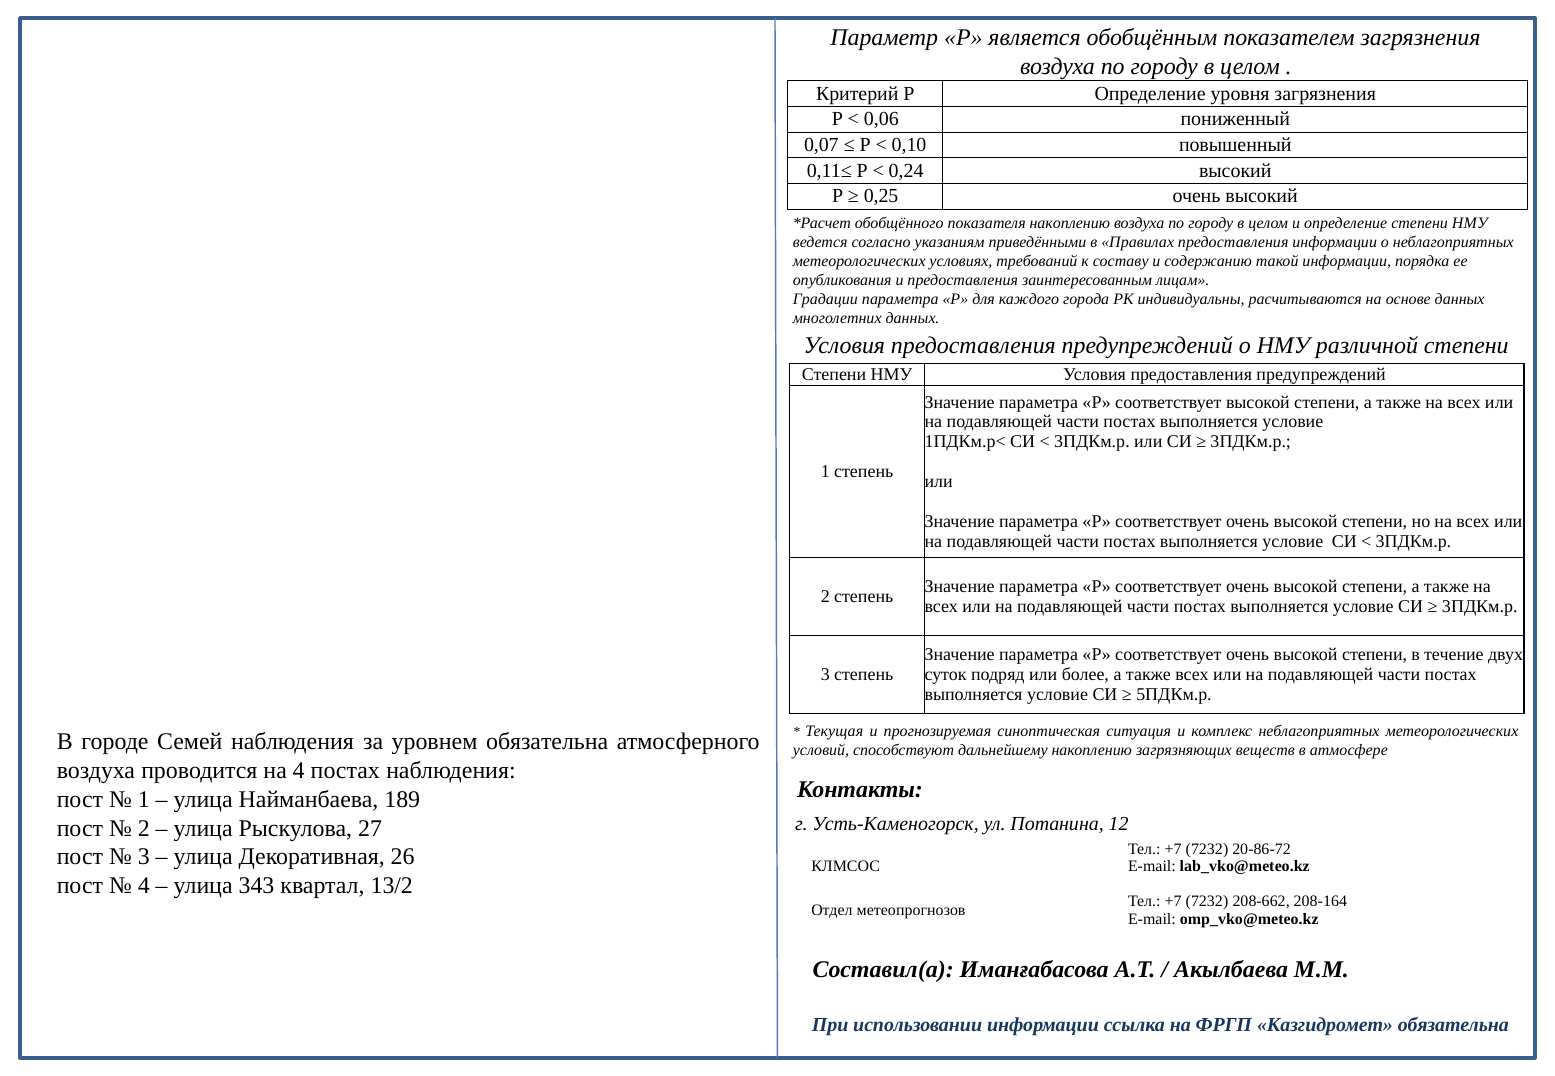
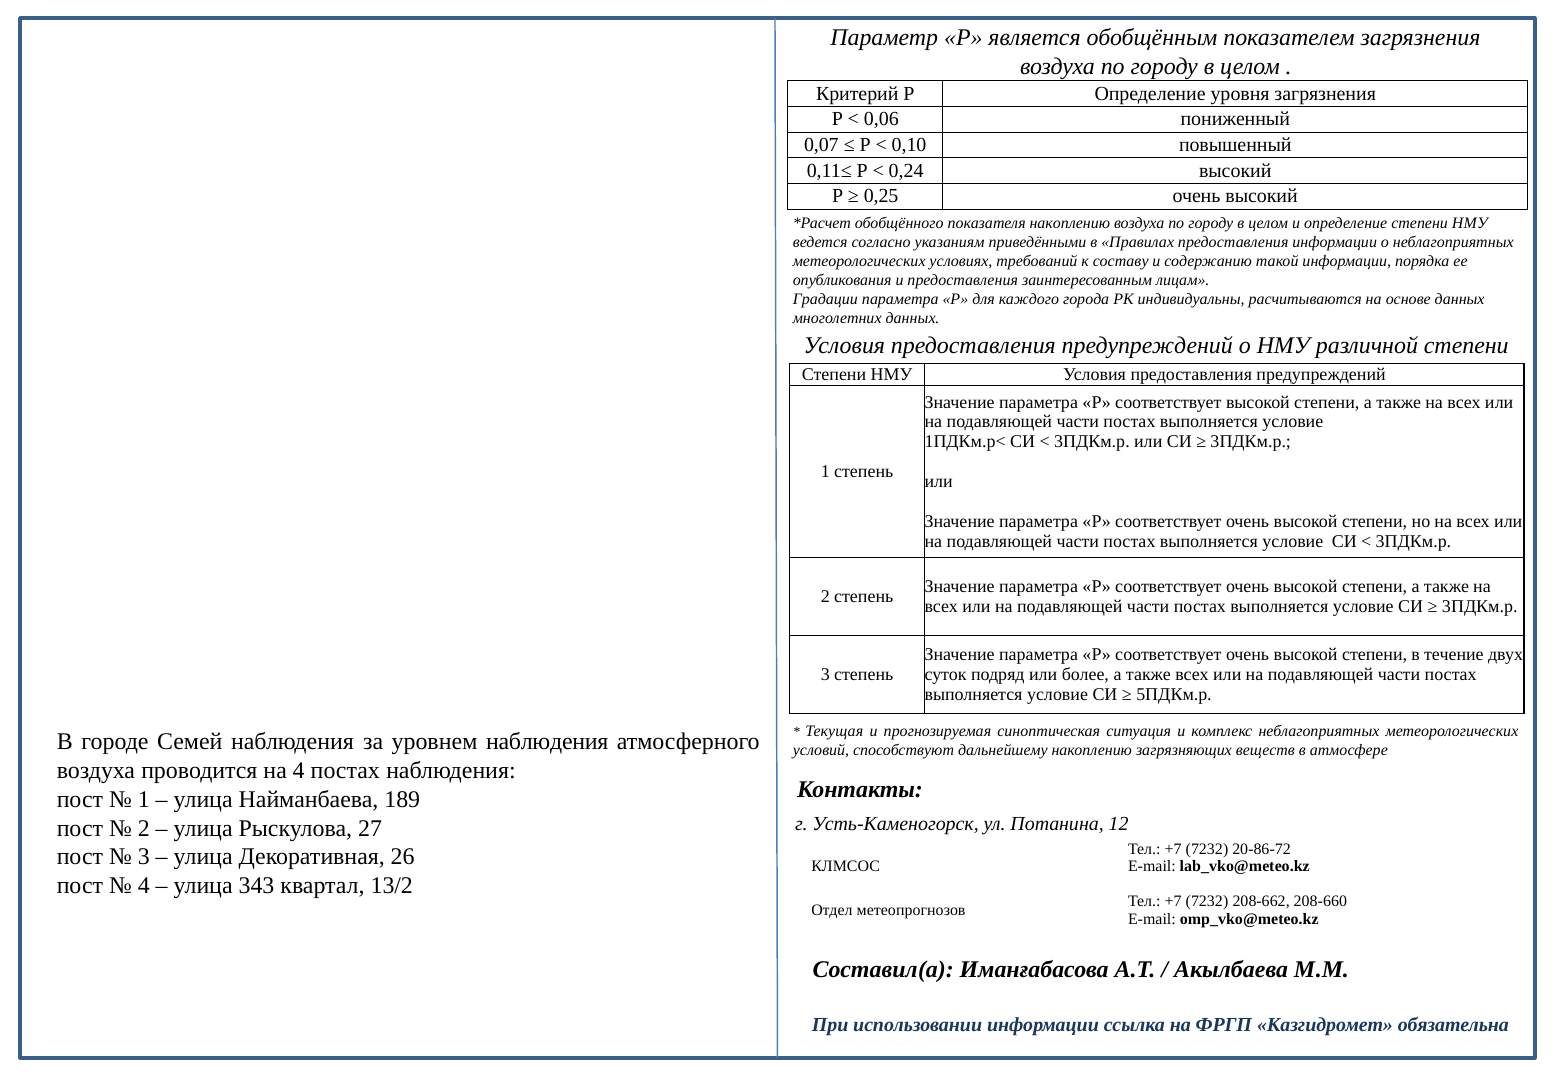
уровнем обязательна: обязательна -> наблюдения
208-164: 208-164 -> 208-660
